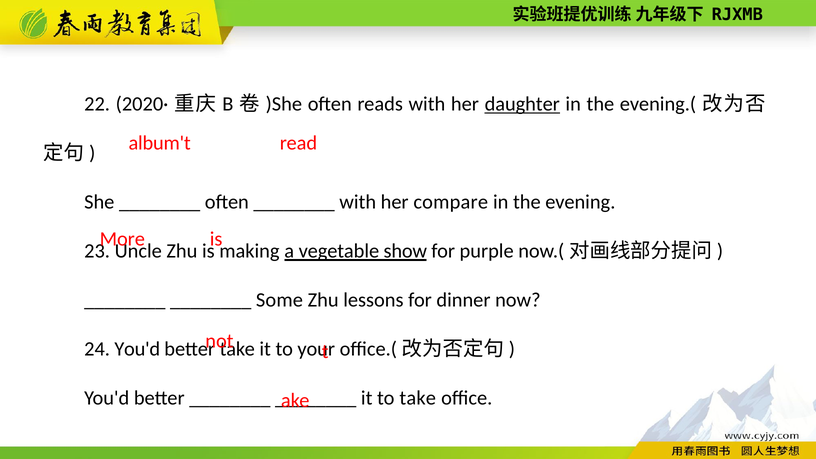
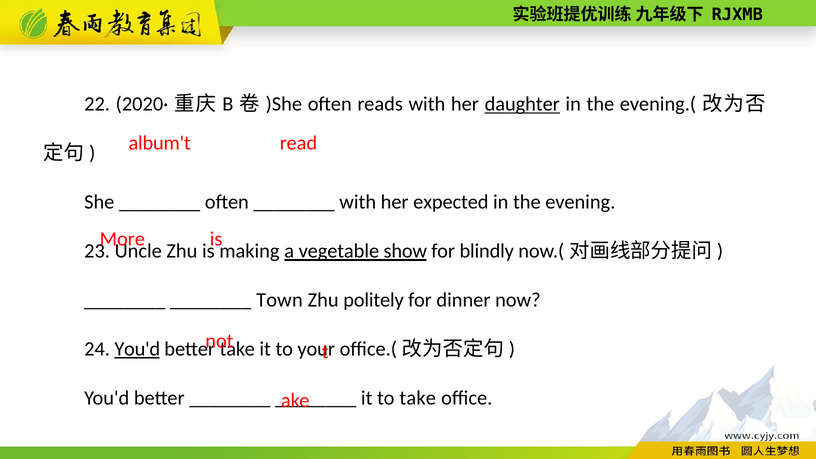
compare: compare -> expected
purple: purple -> blindly
Some: Some -> Town
lessons: lessons -> politely
You'd at (137, 349) underline: none -> present
